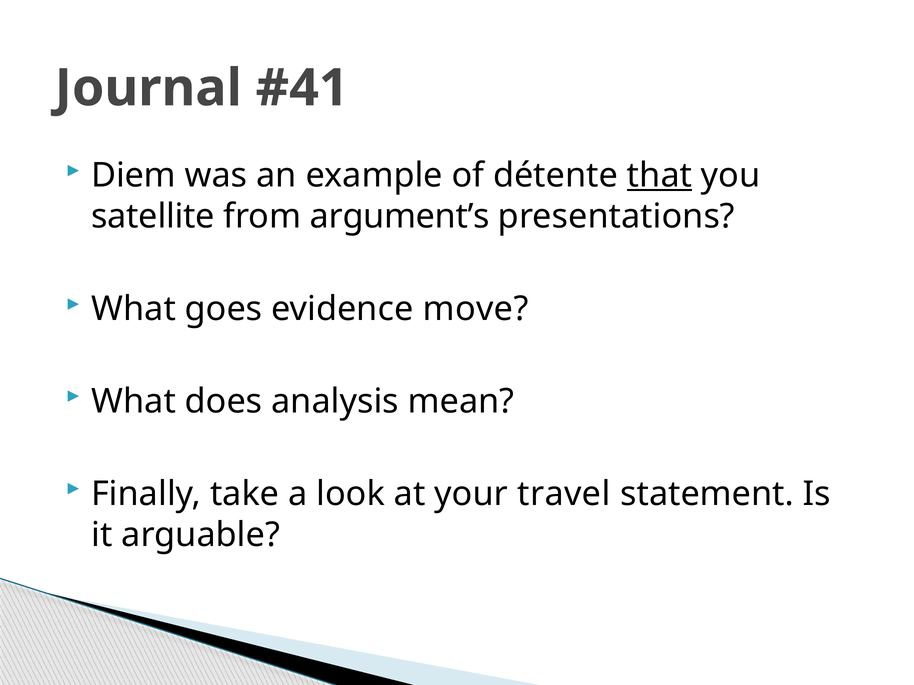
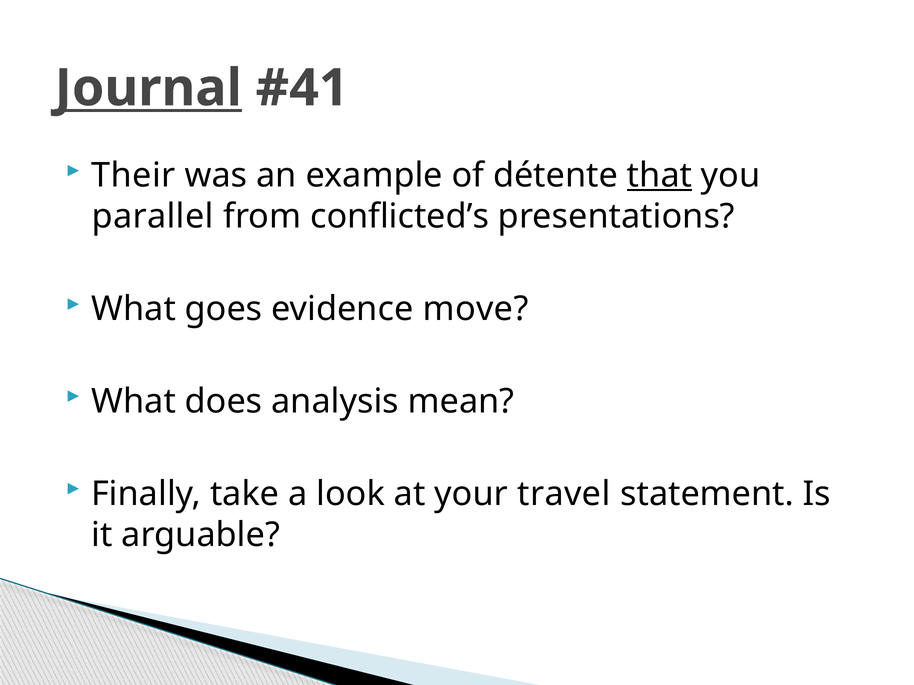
Journal underline: none -> present
Diem: Diem -> Their
satellite: satellite -> parallel
argument’s: argument’s -> conflicted’s
